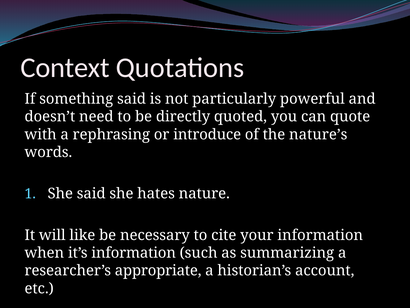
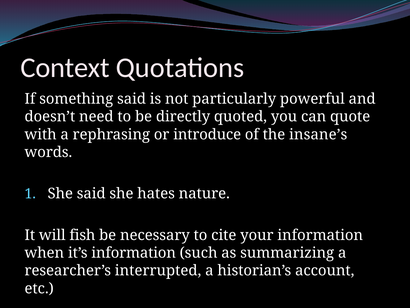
nature’s: nature’s -> insane’s
like: like -> fish
appropriate: appropriate -> interrupted
